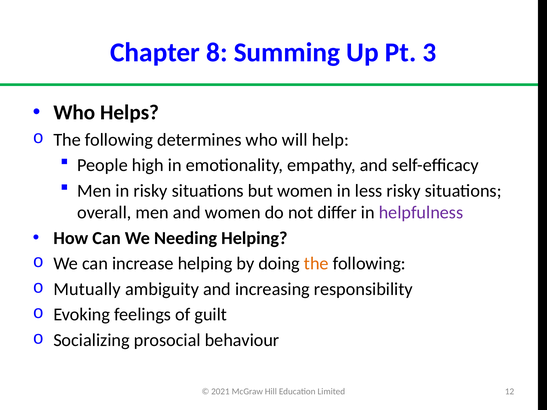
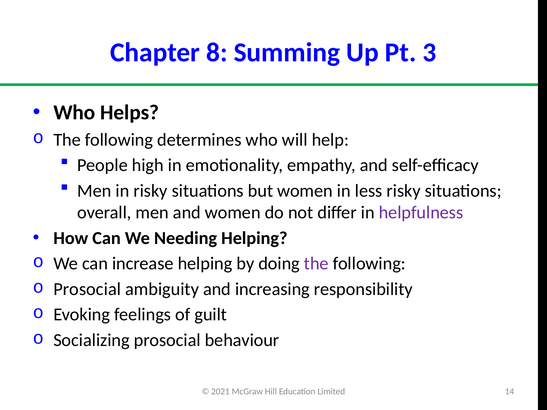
the at (316, 264) colour: orange -> purple
Mutually at (87, 289): Mutually -> Prosocial
12: 12 -> 14
